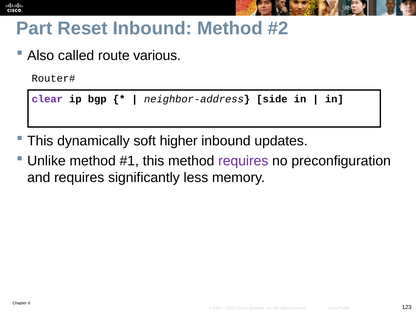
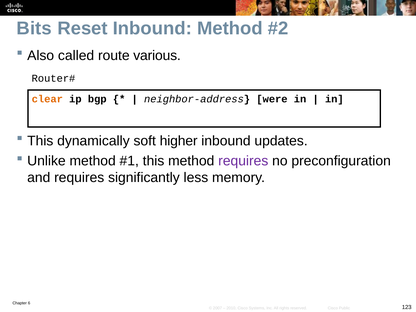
Part: Part -> Bits
clear colour: purple -> orange
side: side -> were
